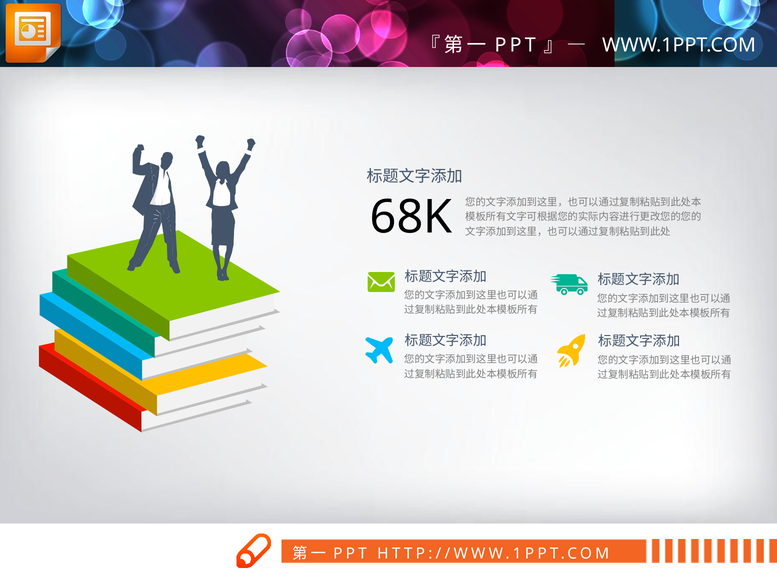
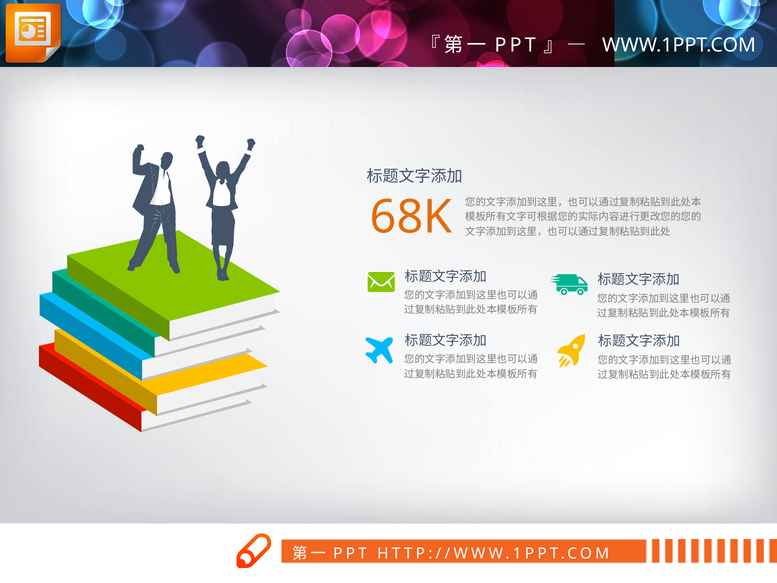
68K colour: black -> orange
